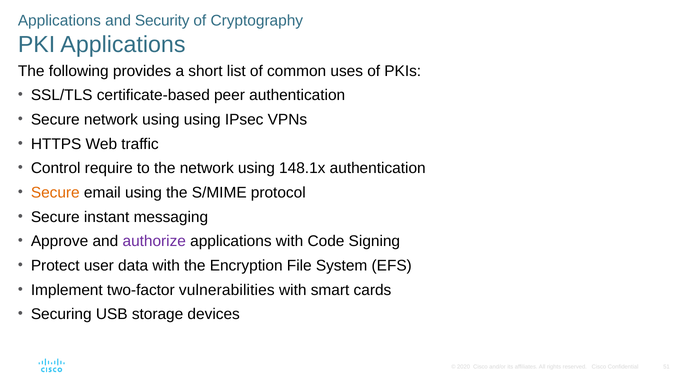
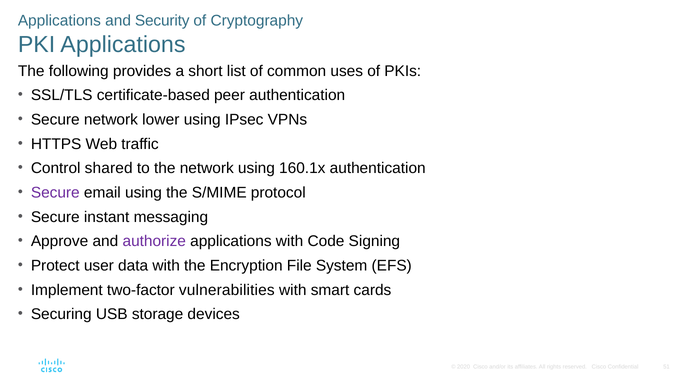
Secure network using: using -> lower
require: require -> shared
148.1x: 148.1x -> 160.1x
Secure at (55, 193) colour: orange -> purple
